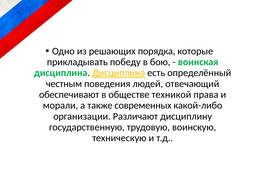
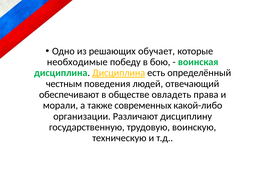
порядка: порядка -> обучает
прикладывать: прикладывать -> необходимые
техникой: техникой -> овладеть
